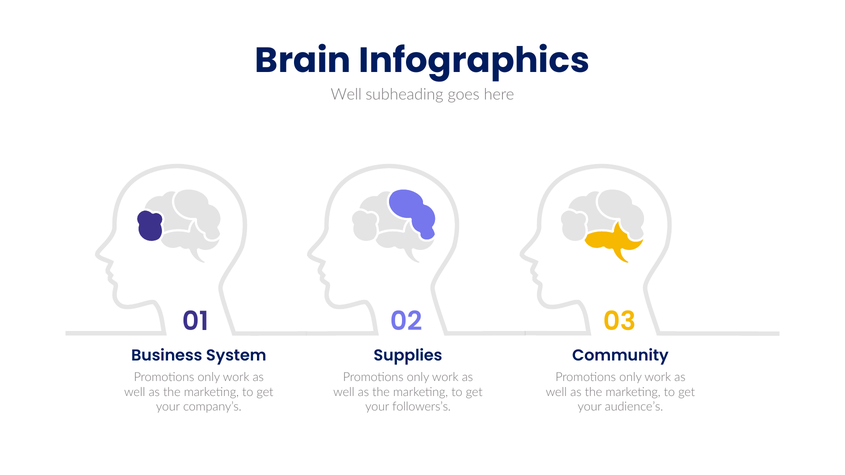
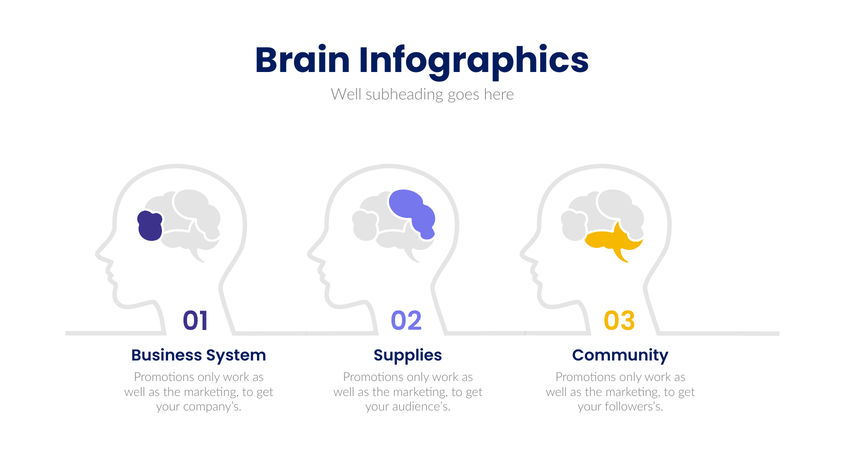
followers’s: followers’s -> audience’s
audience’s: audience’s -> followers’s
